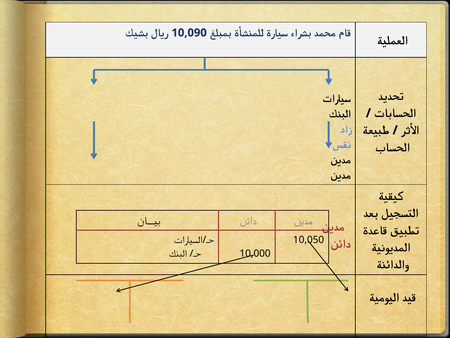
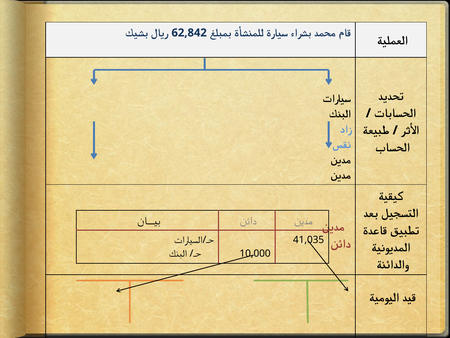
10,090: 10,090 -> 62,842
10,050: 10,050 -> 41,035
